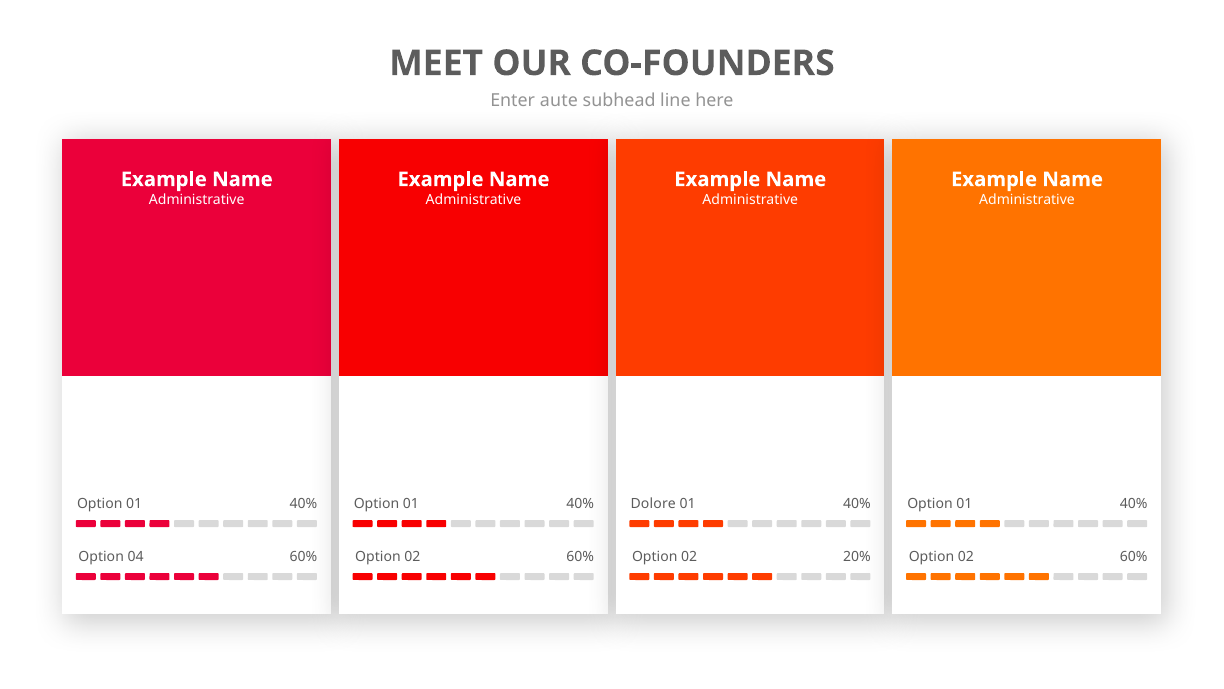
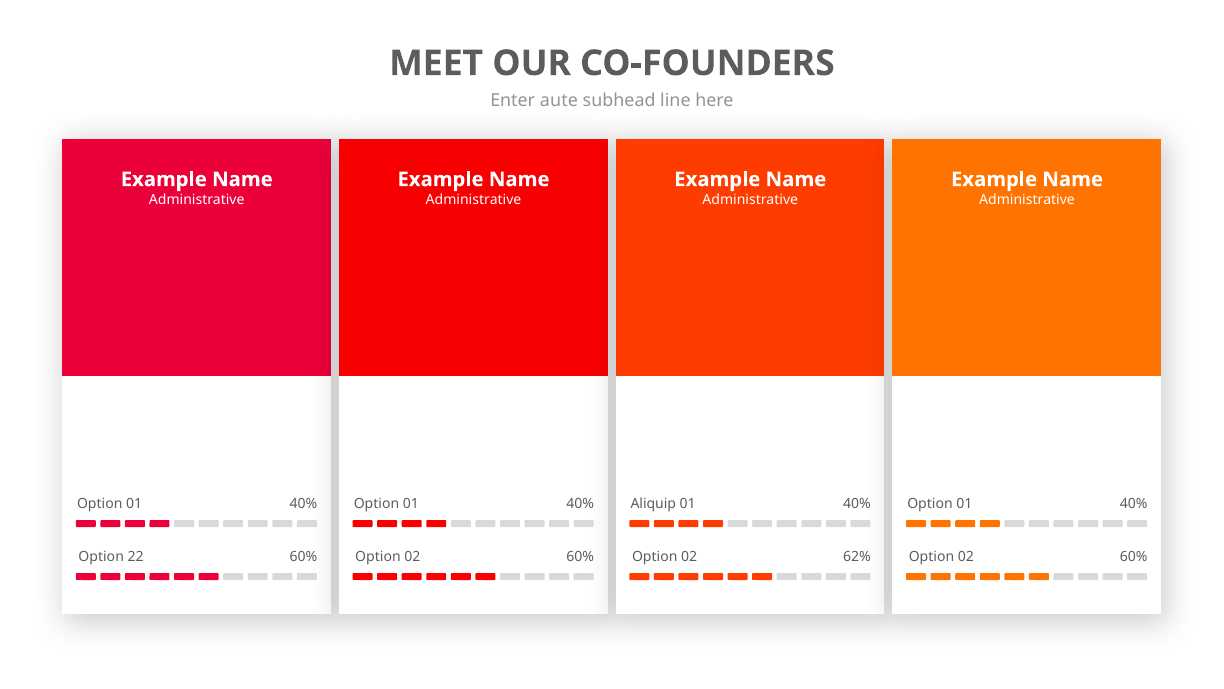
Dolore: Dolore -> Aliquip
04: 04 -> 22
20%: 20% -> 62%
